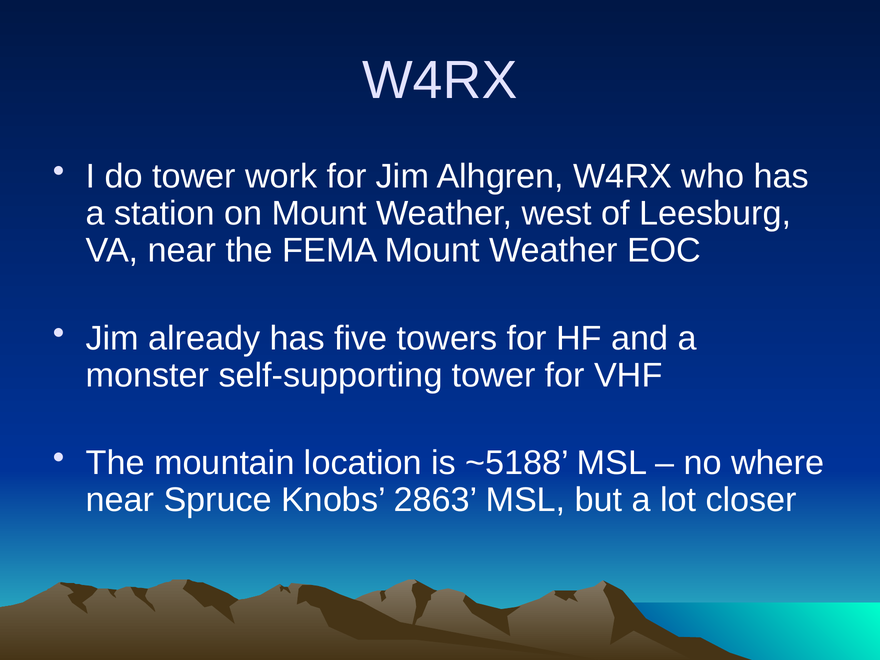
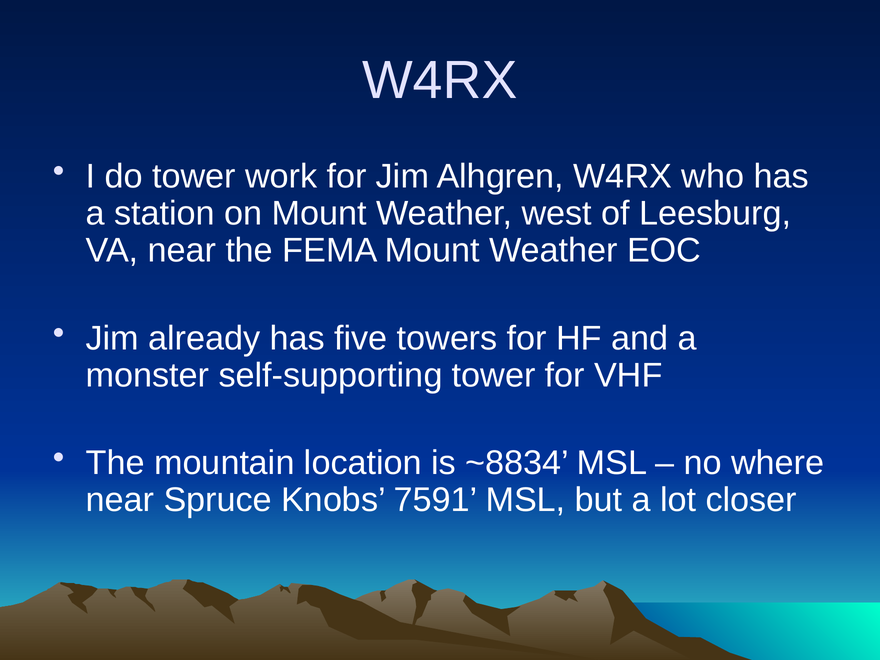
~5188: ~5188 -> ~8834
2863: 2863 -> 7591
